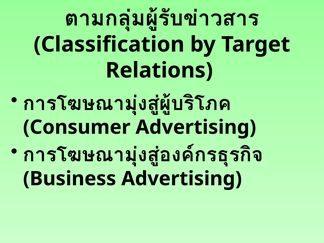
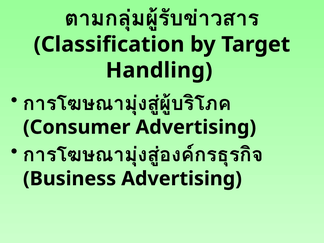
Relations: Relations -> Handling
